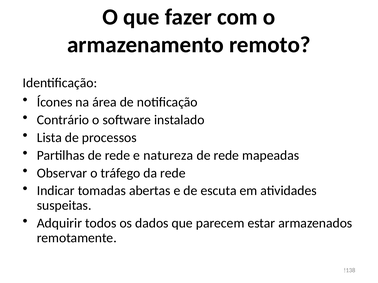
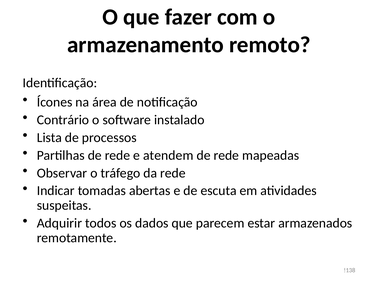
natureza: natureza -> atendem
